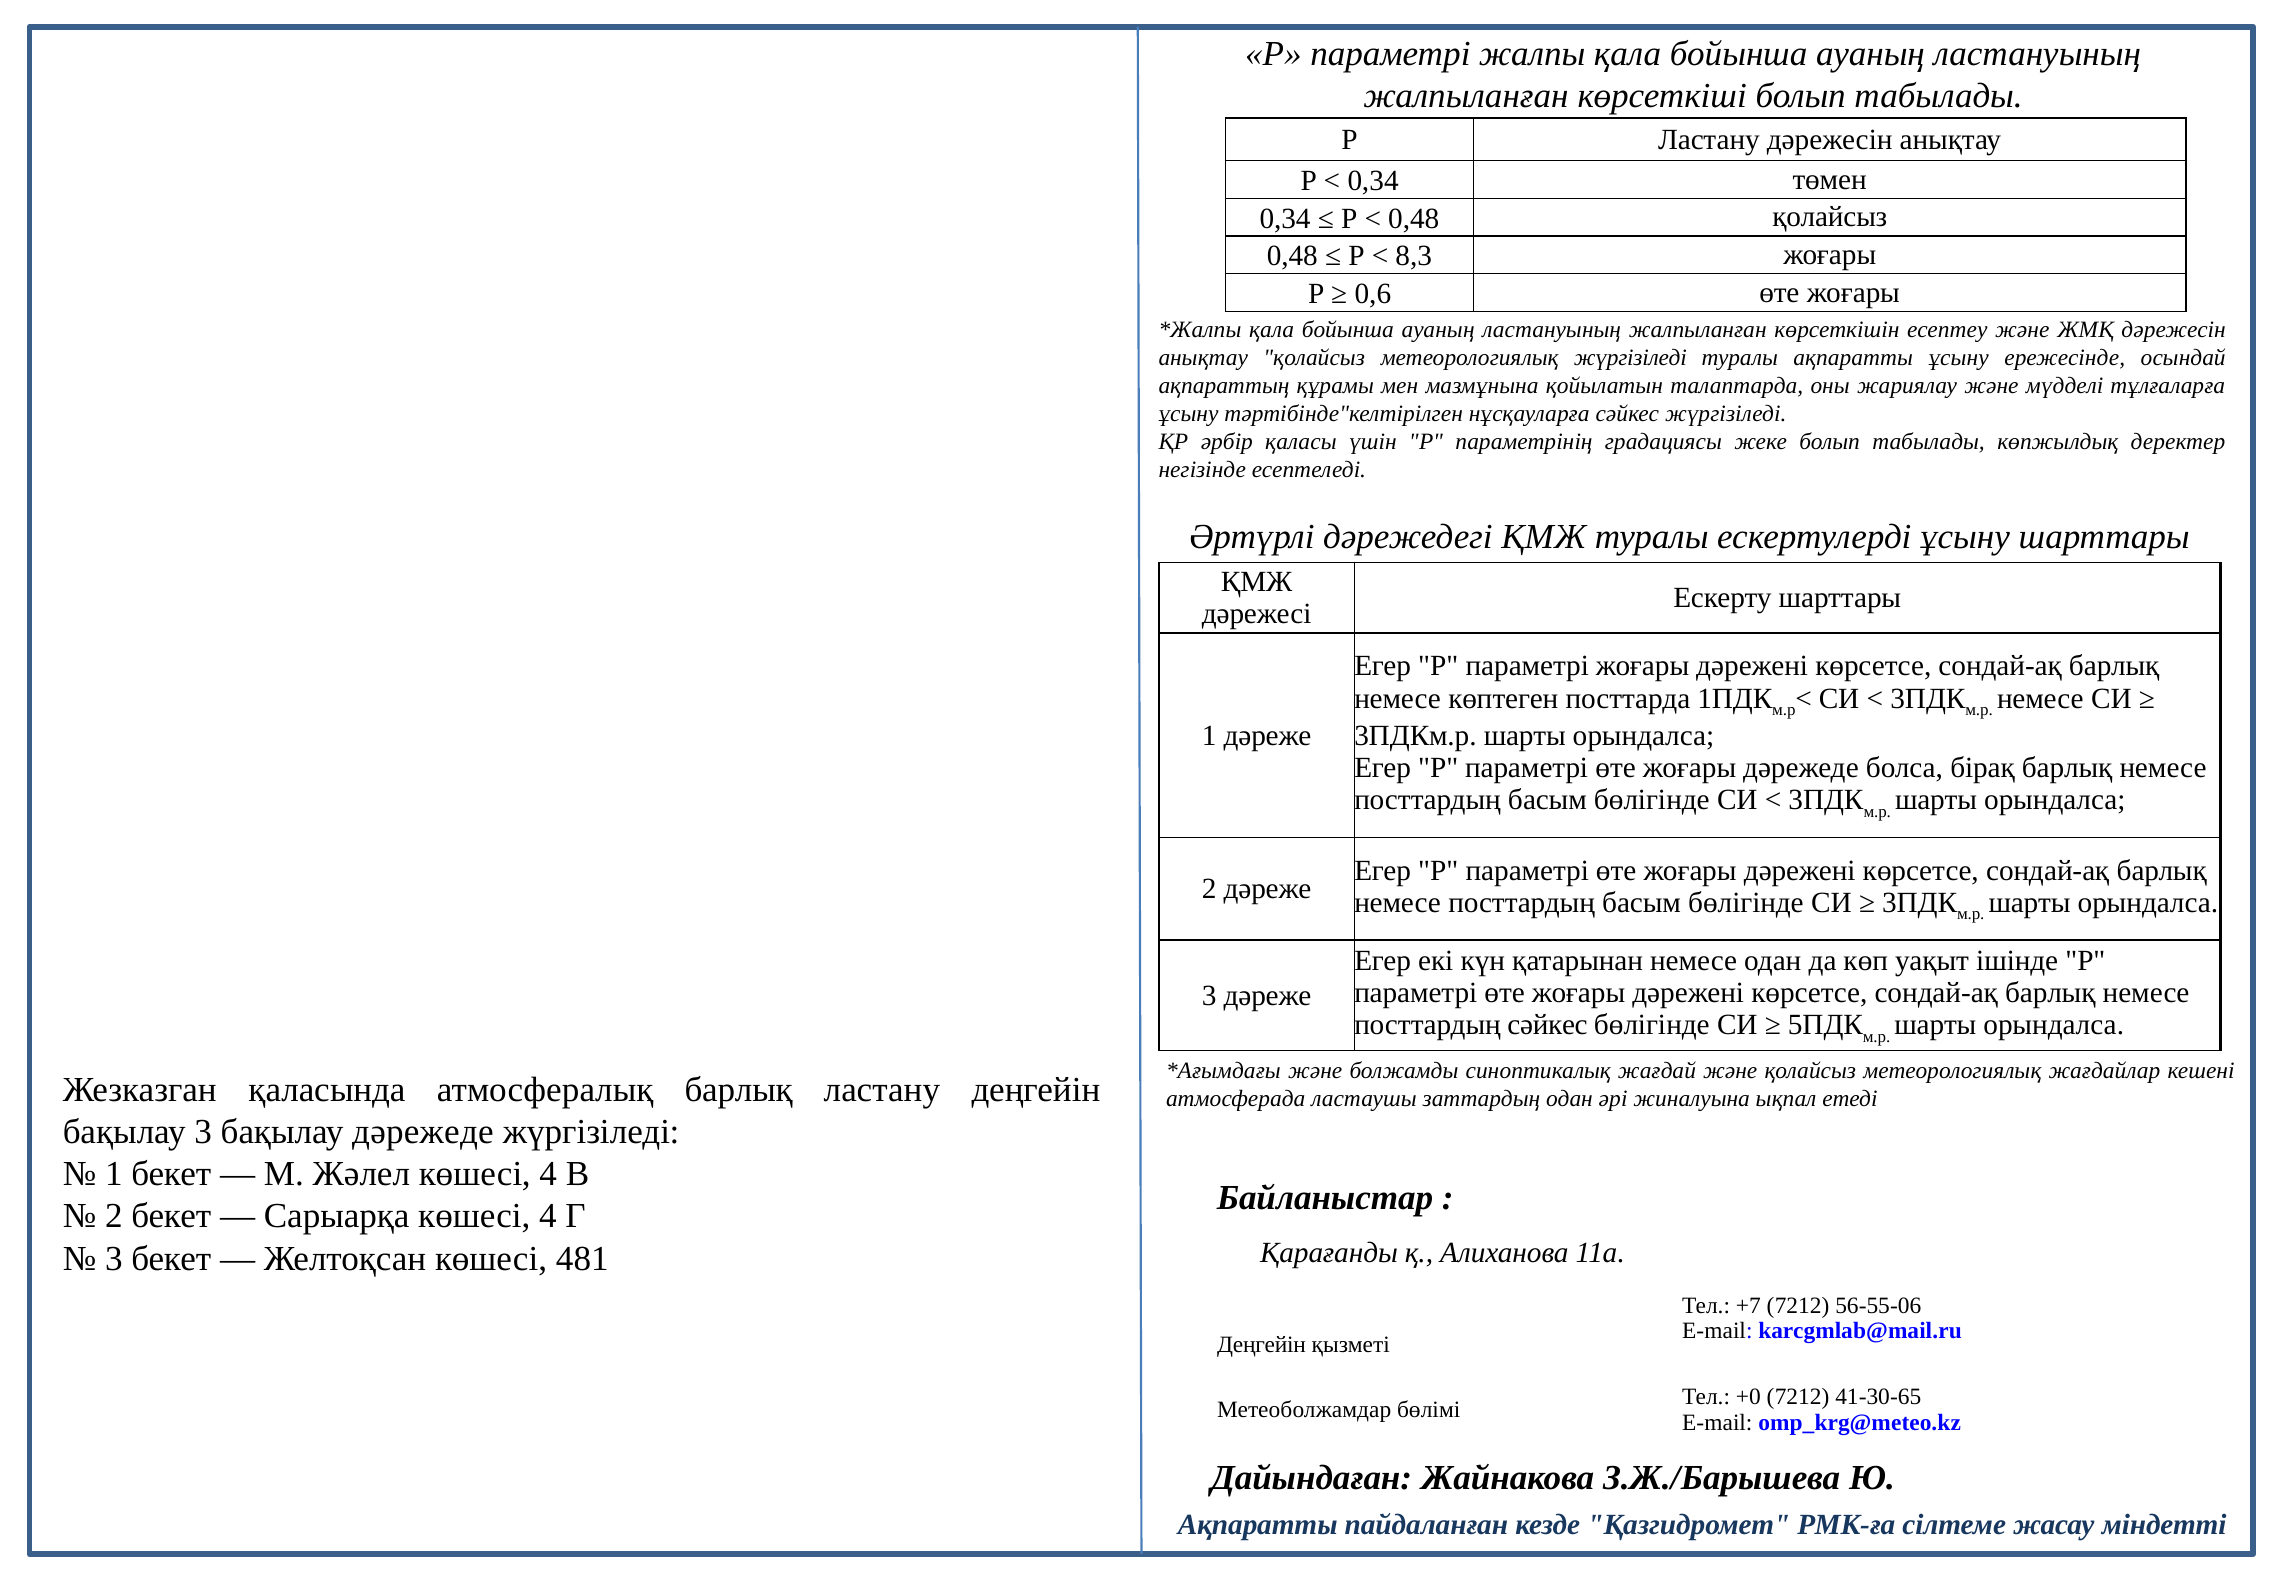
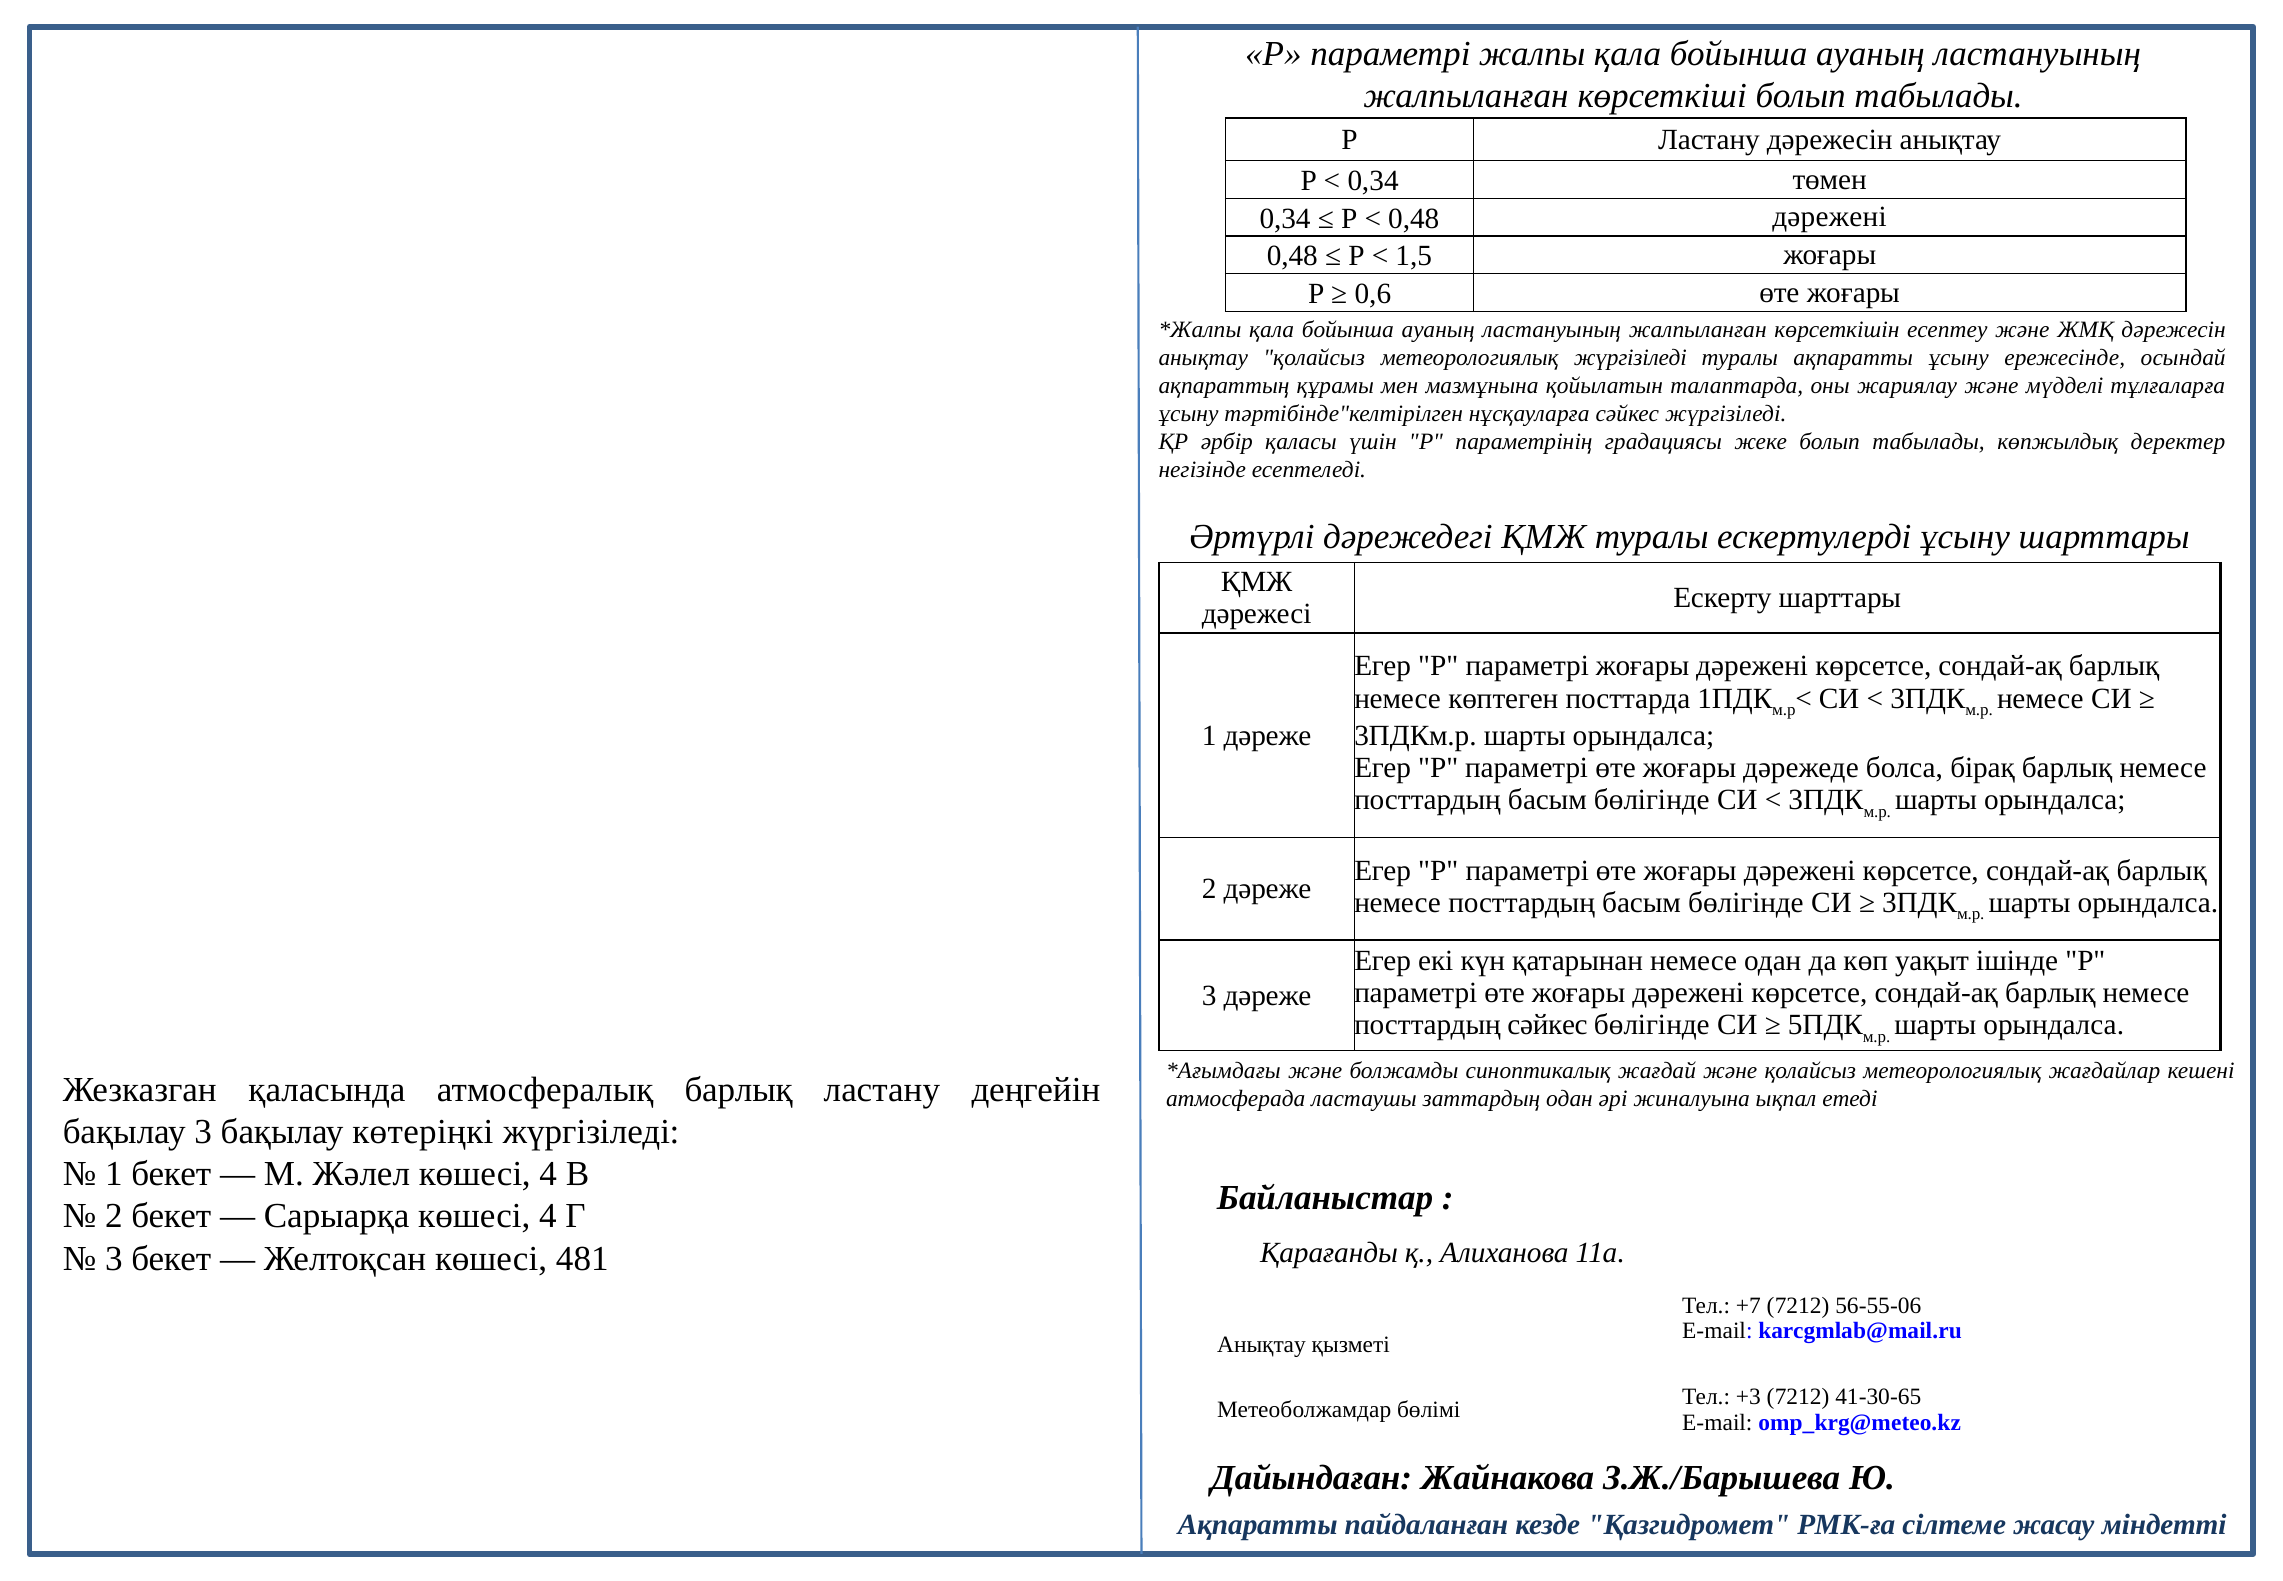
0,48 қолайсыз: қолайсыз -> дәрежені
8,3: 8,3 -> 1,5
бақылау дәрежеде: дәрежеде -> көтеріңкі
Деңгейін at (1262, 1344): Деңгейін -> Анықтау
+0: +0 -> +3
